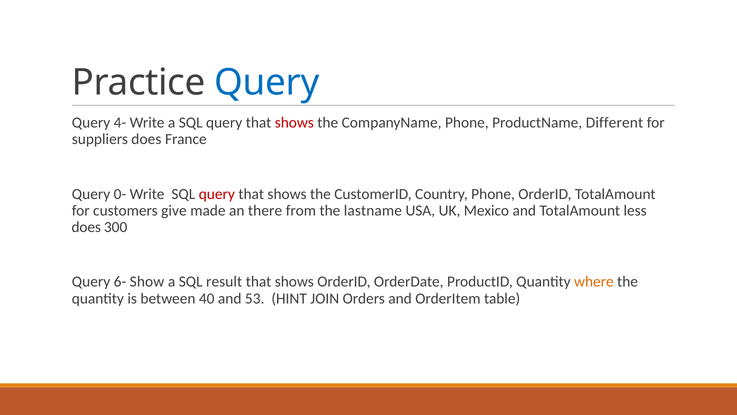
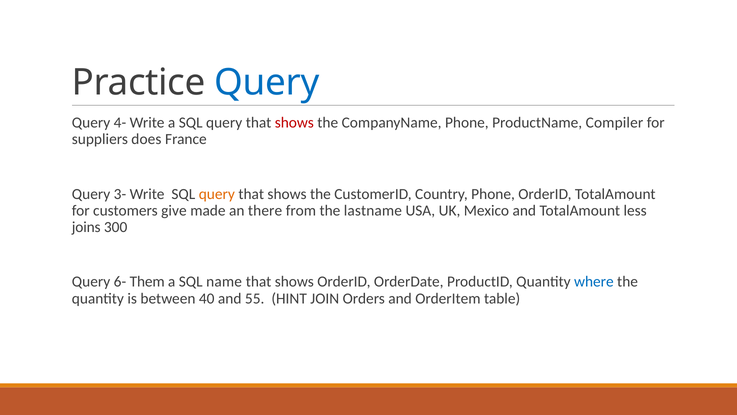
Different: Different -> Compiler
0-: 0- -> 3-
query at (217, 194) colour: red -> orange
does at (86, 227): does -> joins
Show: Show -> Them
result: result -> name
where colour: orange -> blue
53: 53 -> 55
